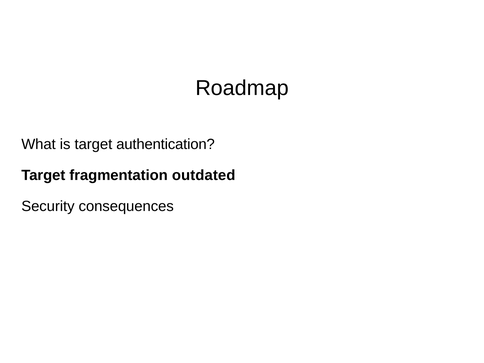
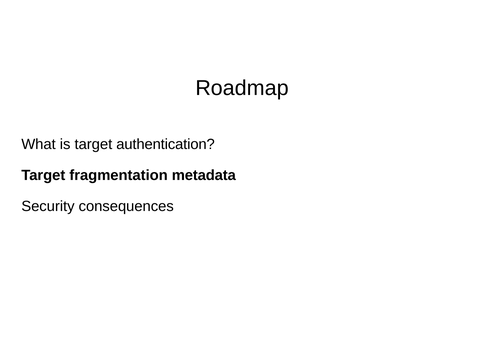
outdated: outdated -> metadata
